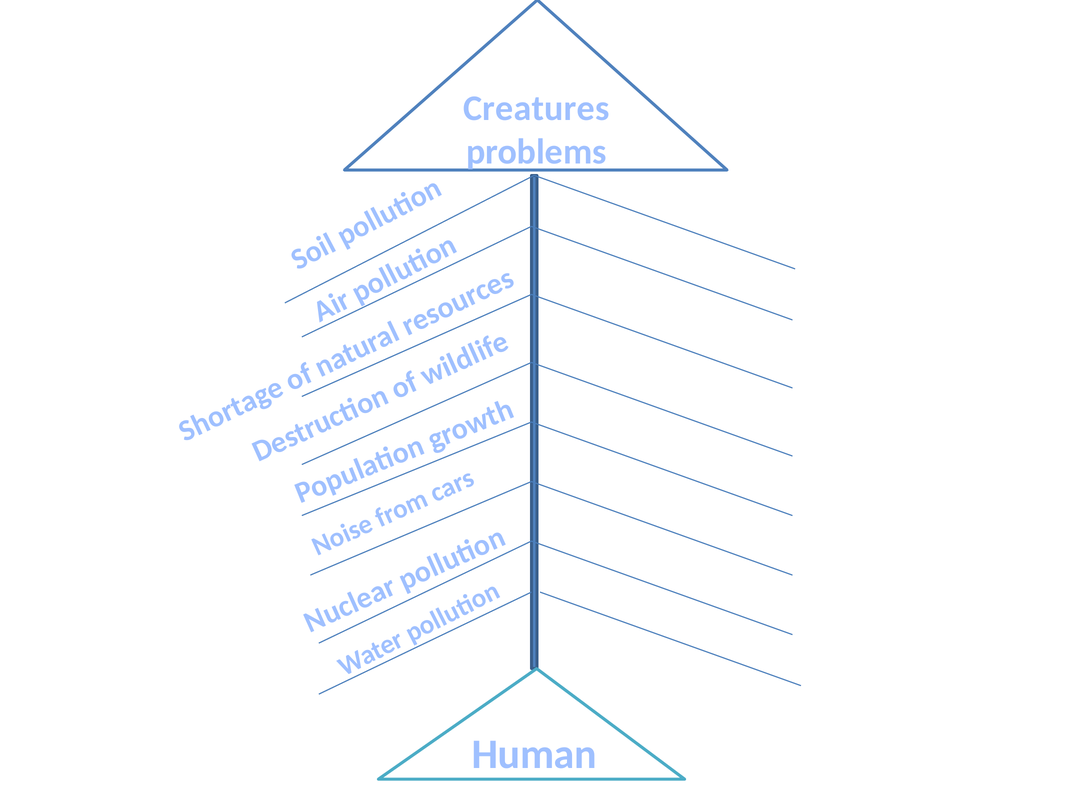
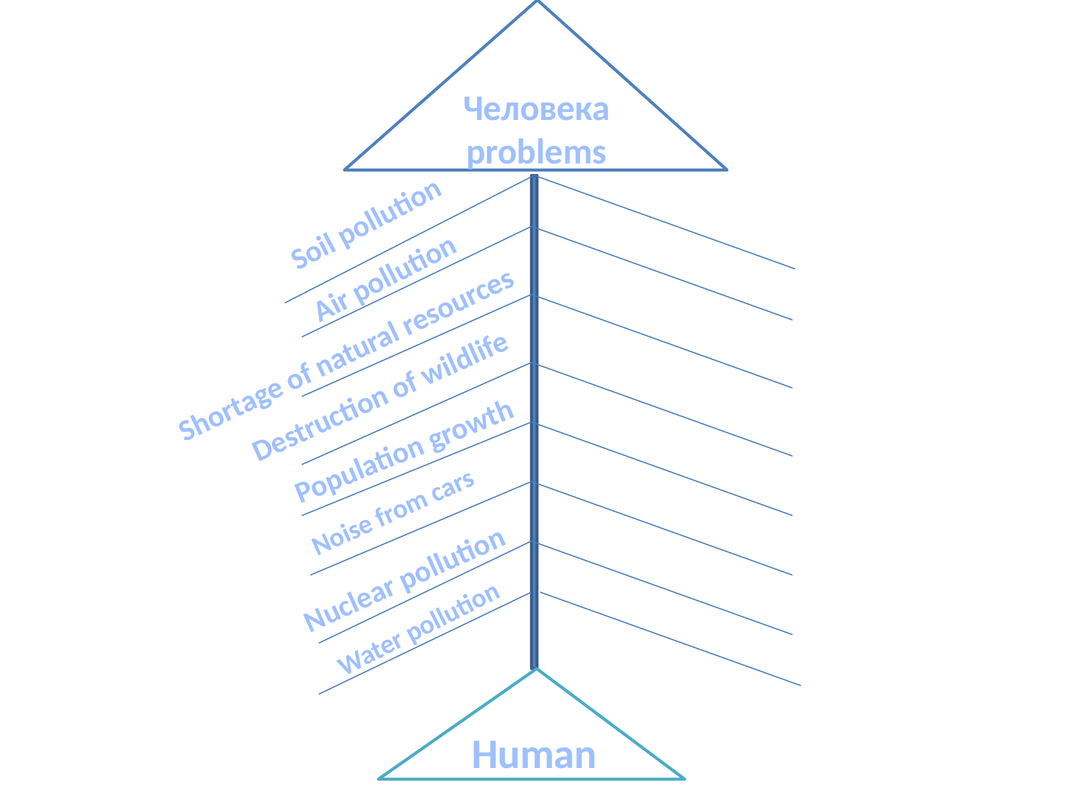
Creatures: Creatures -> Человека
